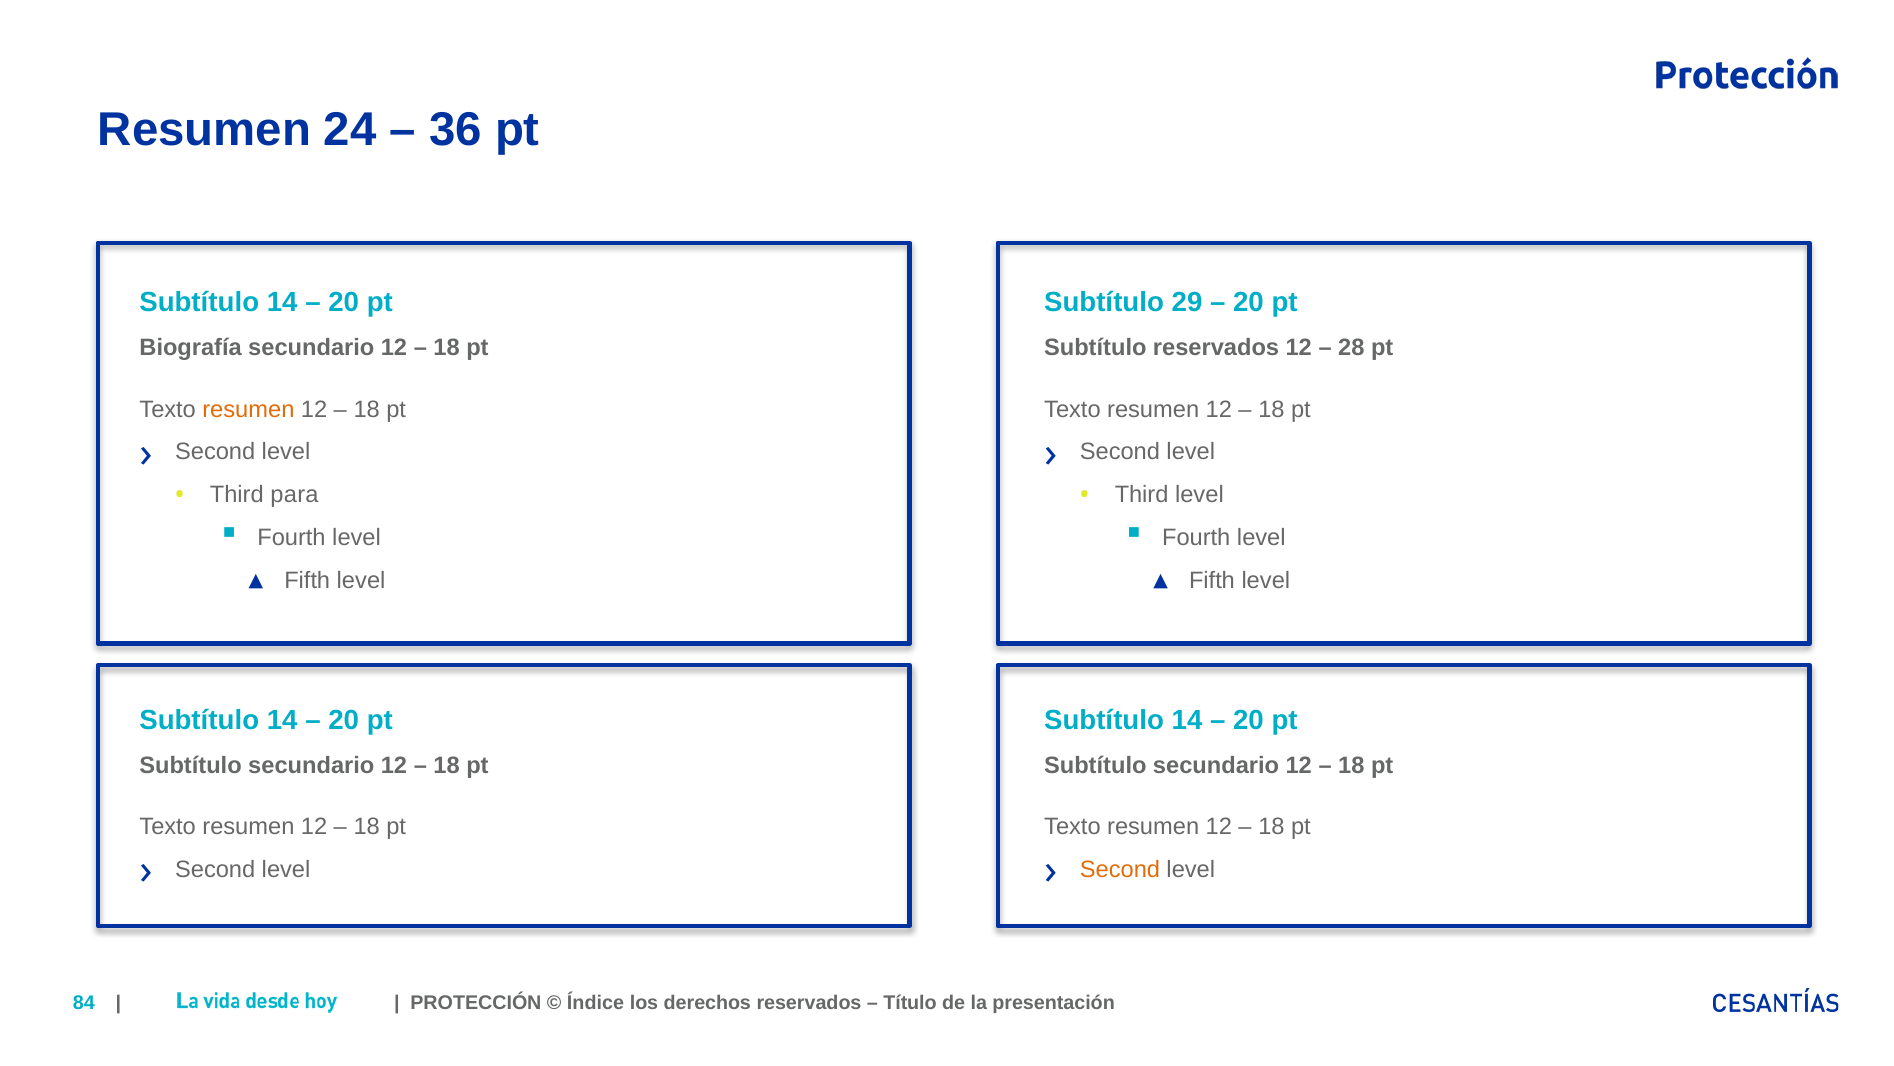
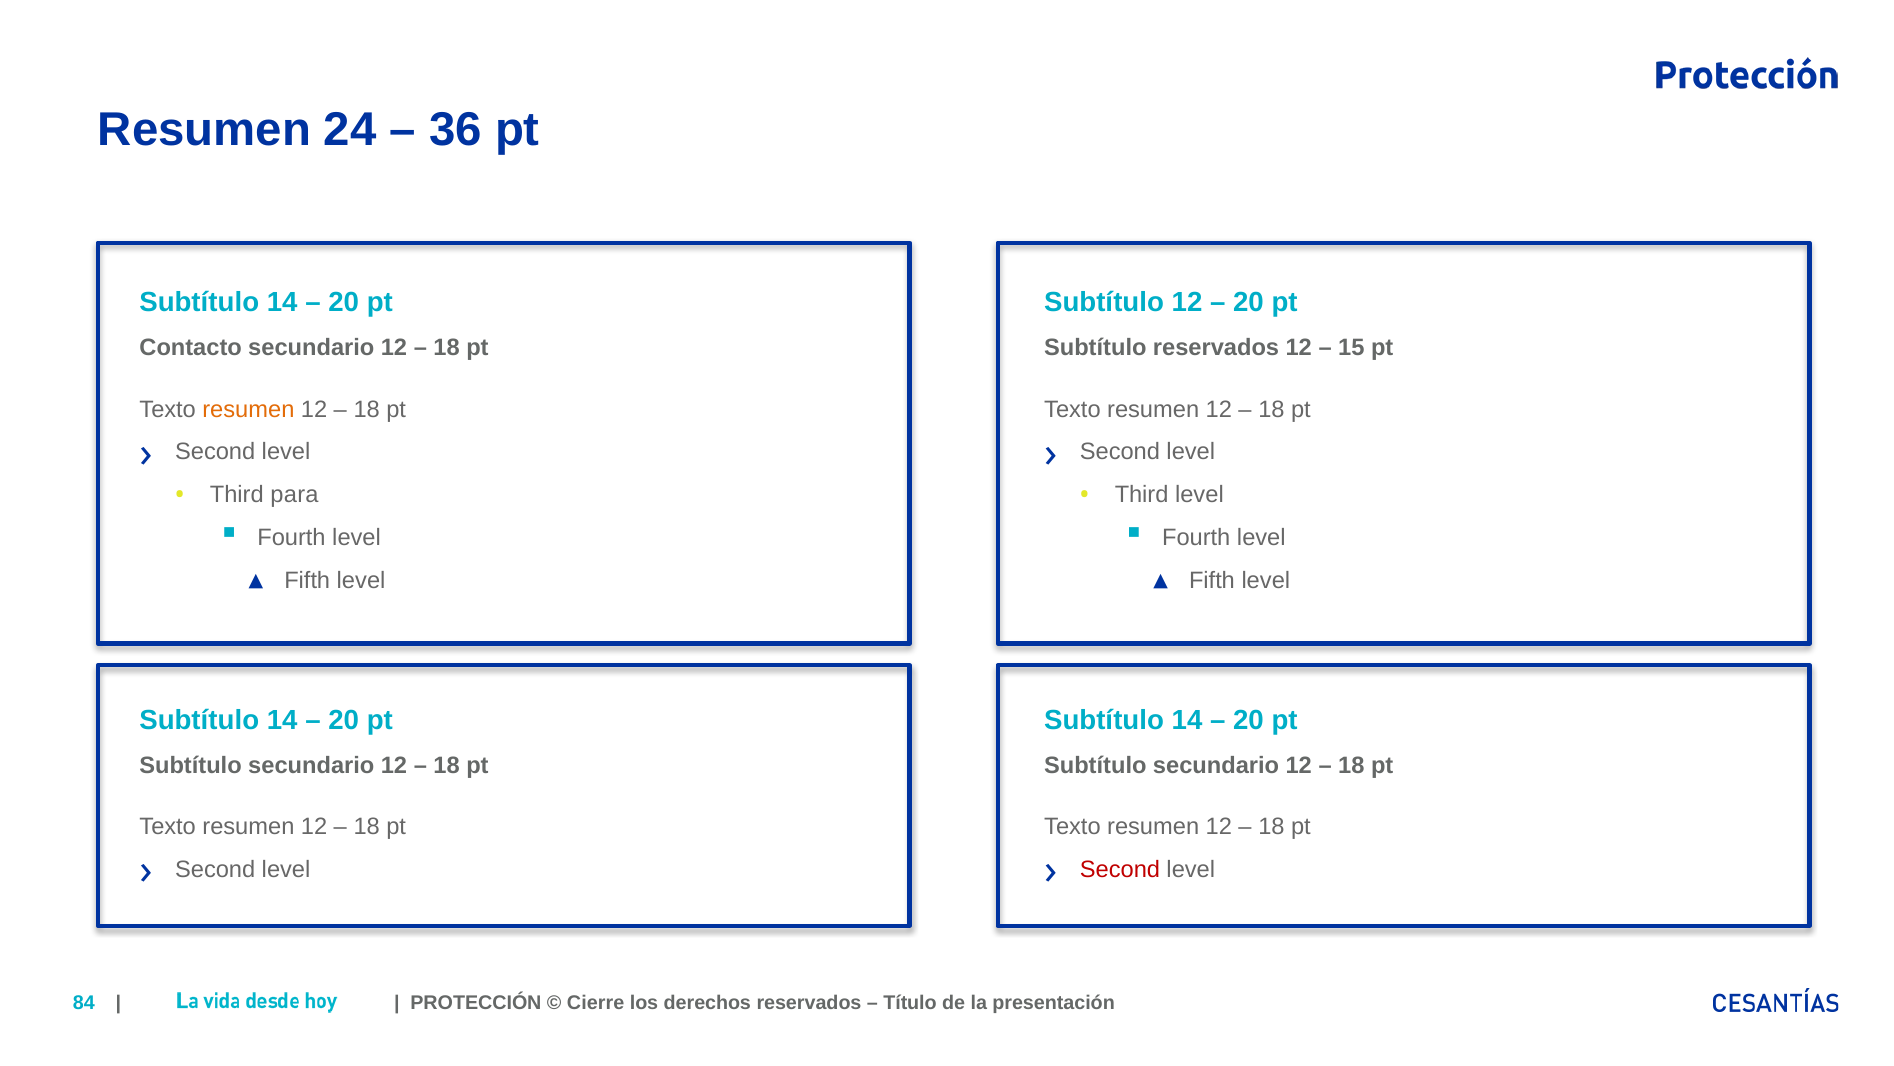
Subtítulo 29: 29 -> 12
Biografía: Biografía -> Contacto
28: 28 -> 15
Second at (1120, 869) colour: orange -> red
Índice: Índice -> Cierre
